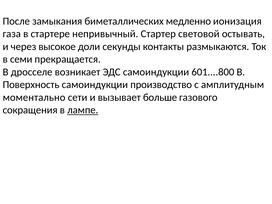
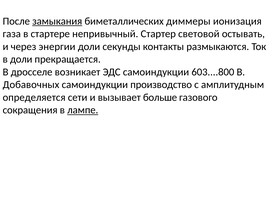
замыкания underline: none -> present
медленно: медленно -> диммеры
высокое: высокое -> энергии
в семи: семи -> доли
601....800: 601....800 -> 603....800
Поверхность: Поверхность -> Добавочных
моментально: моментально -> определяется
